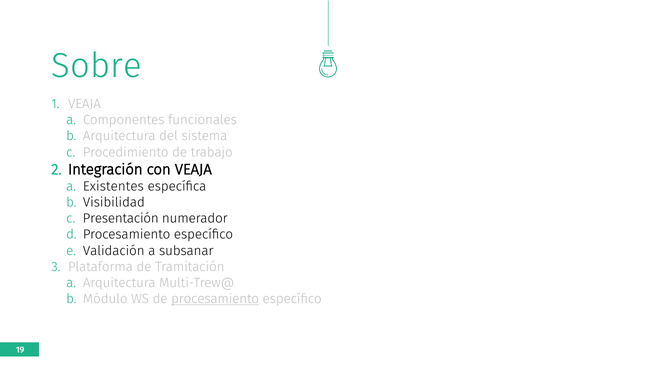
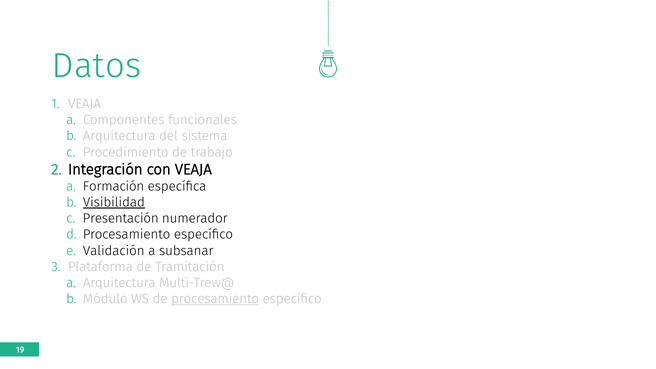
Sobre: Sobre -> Datos
Existentes: Existentes -> Formación
Visibilidad underline: none -> present
